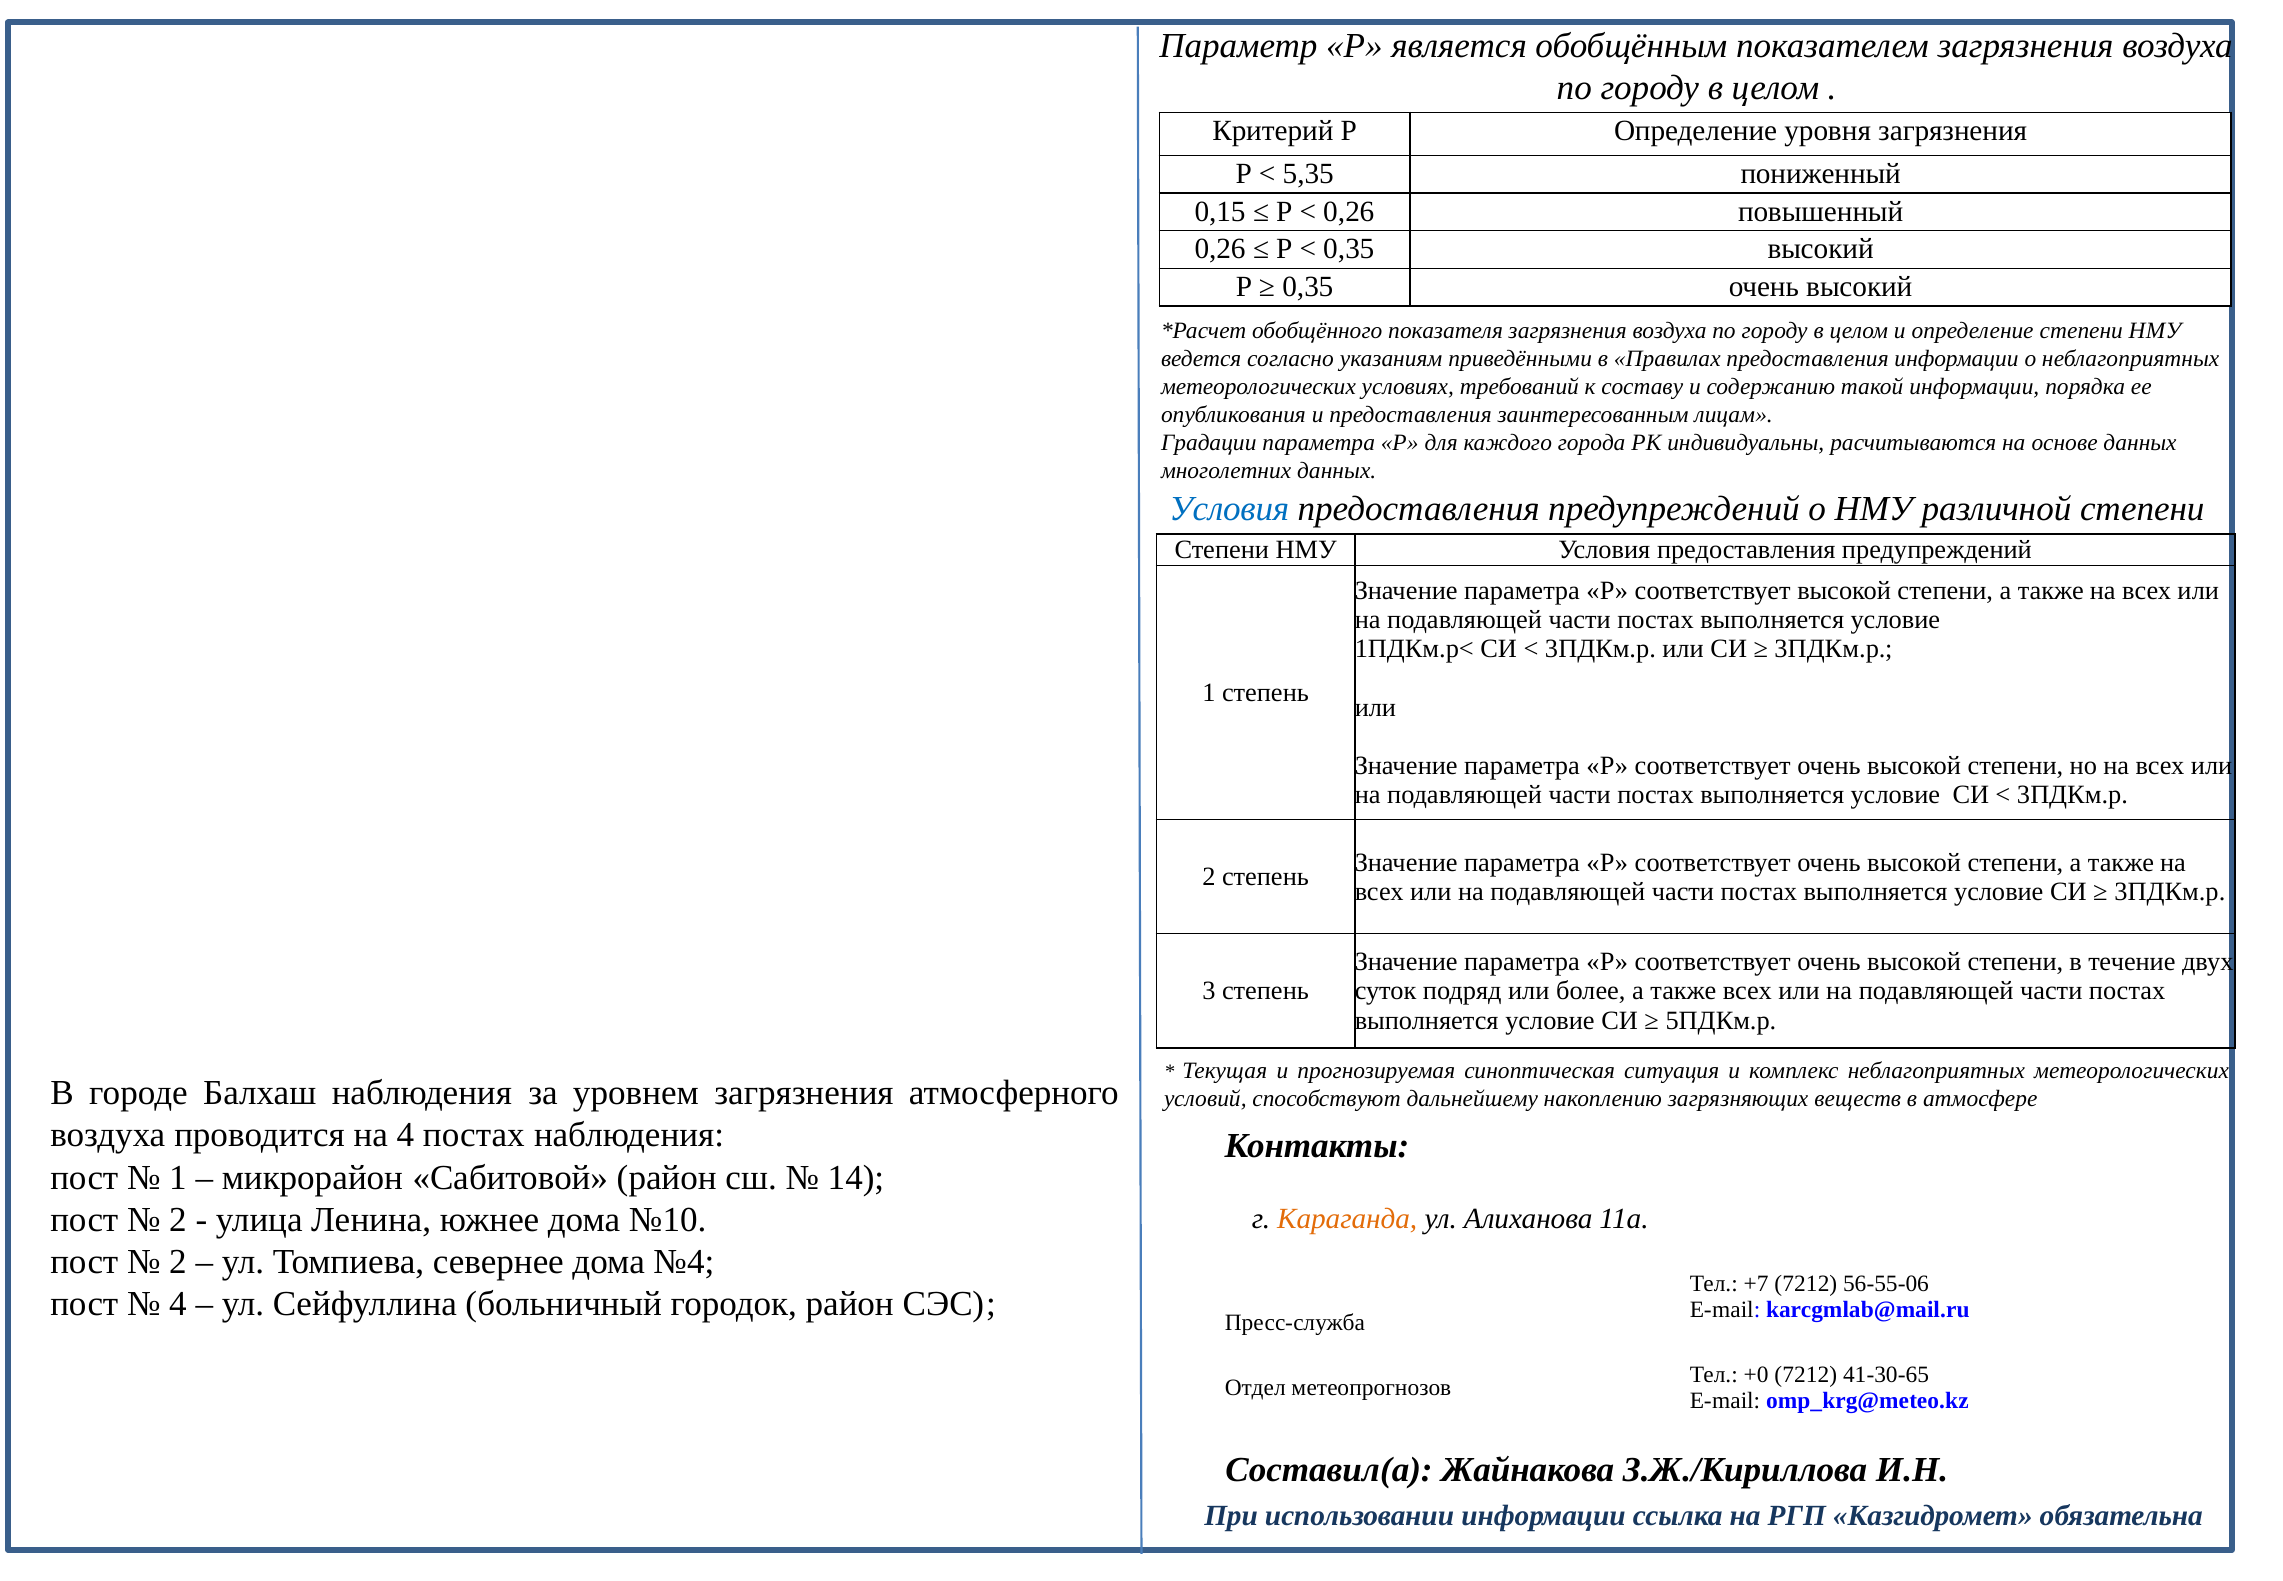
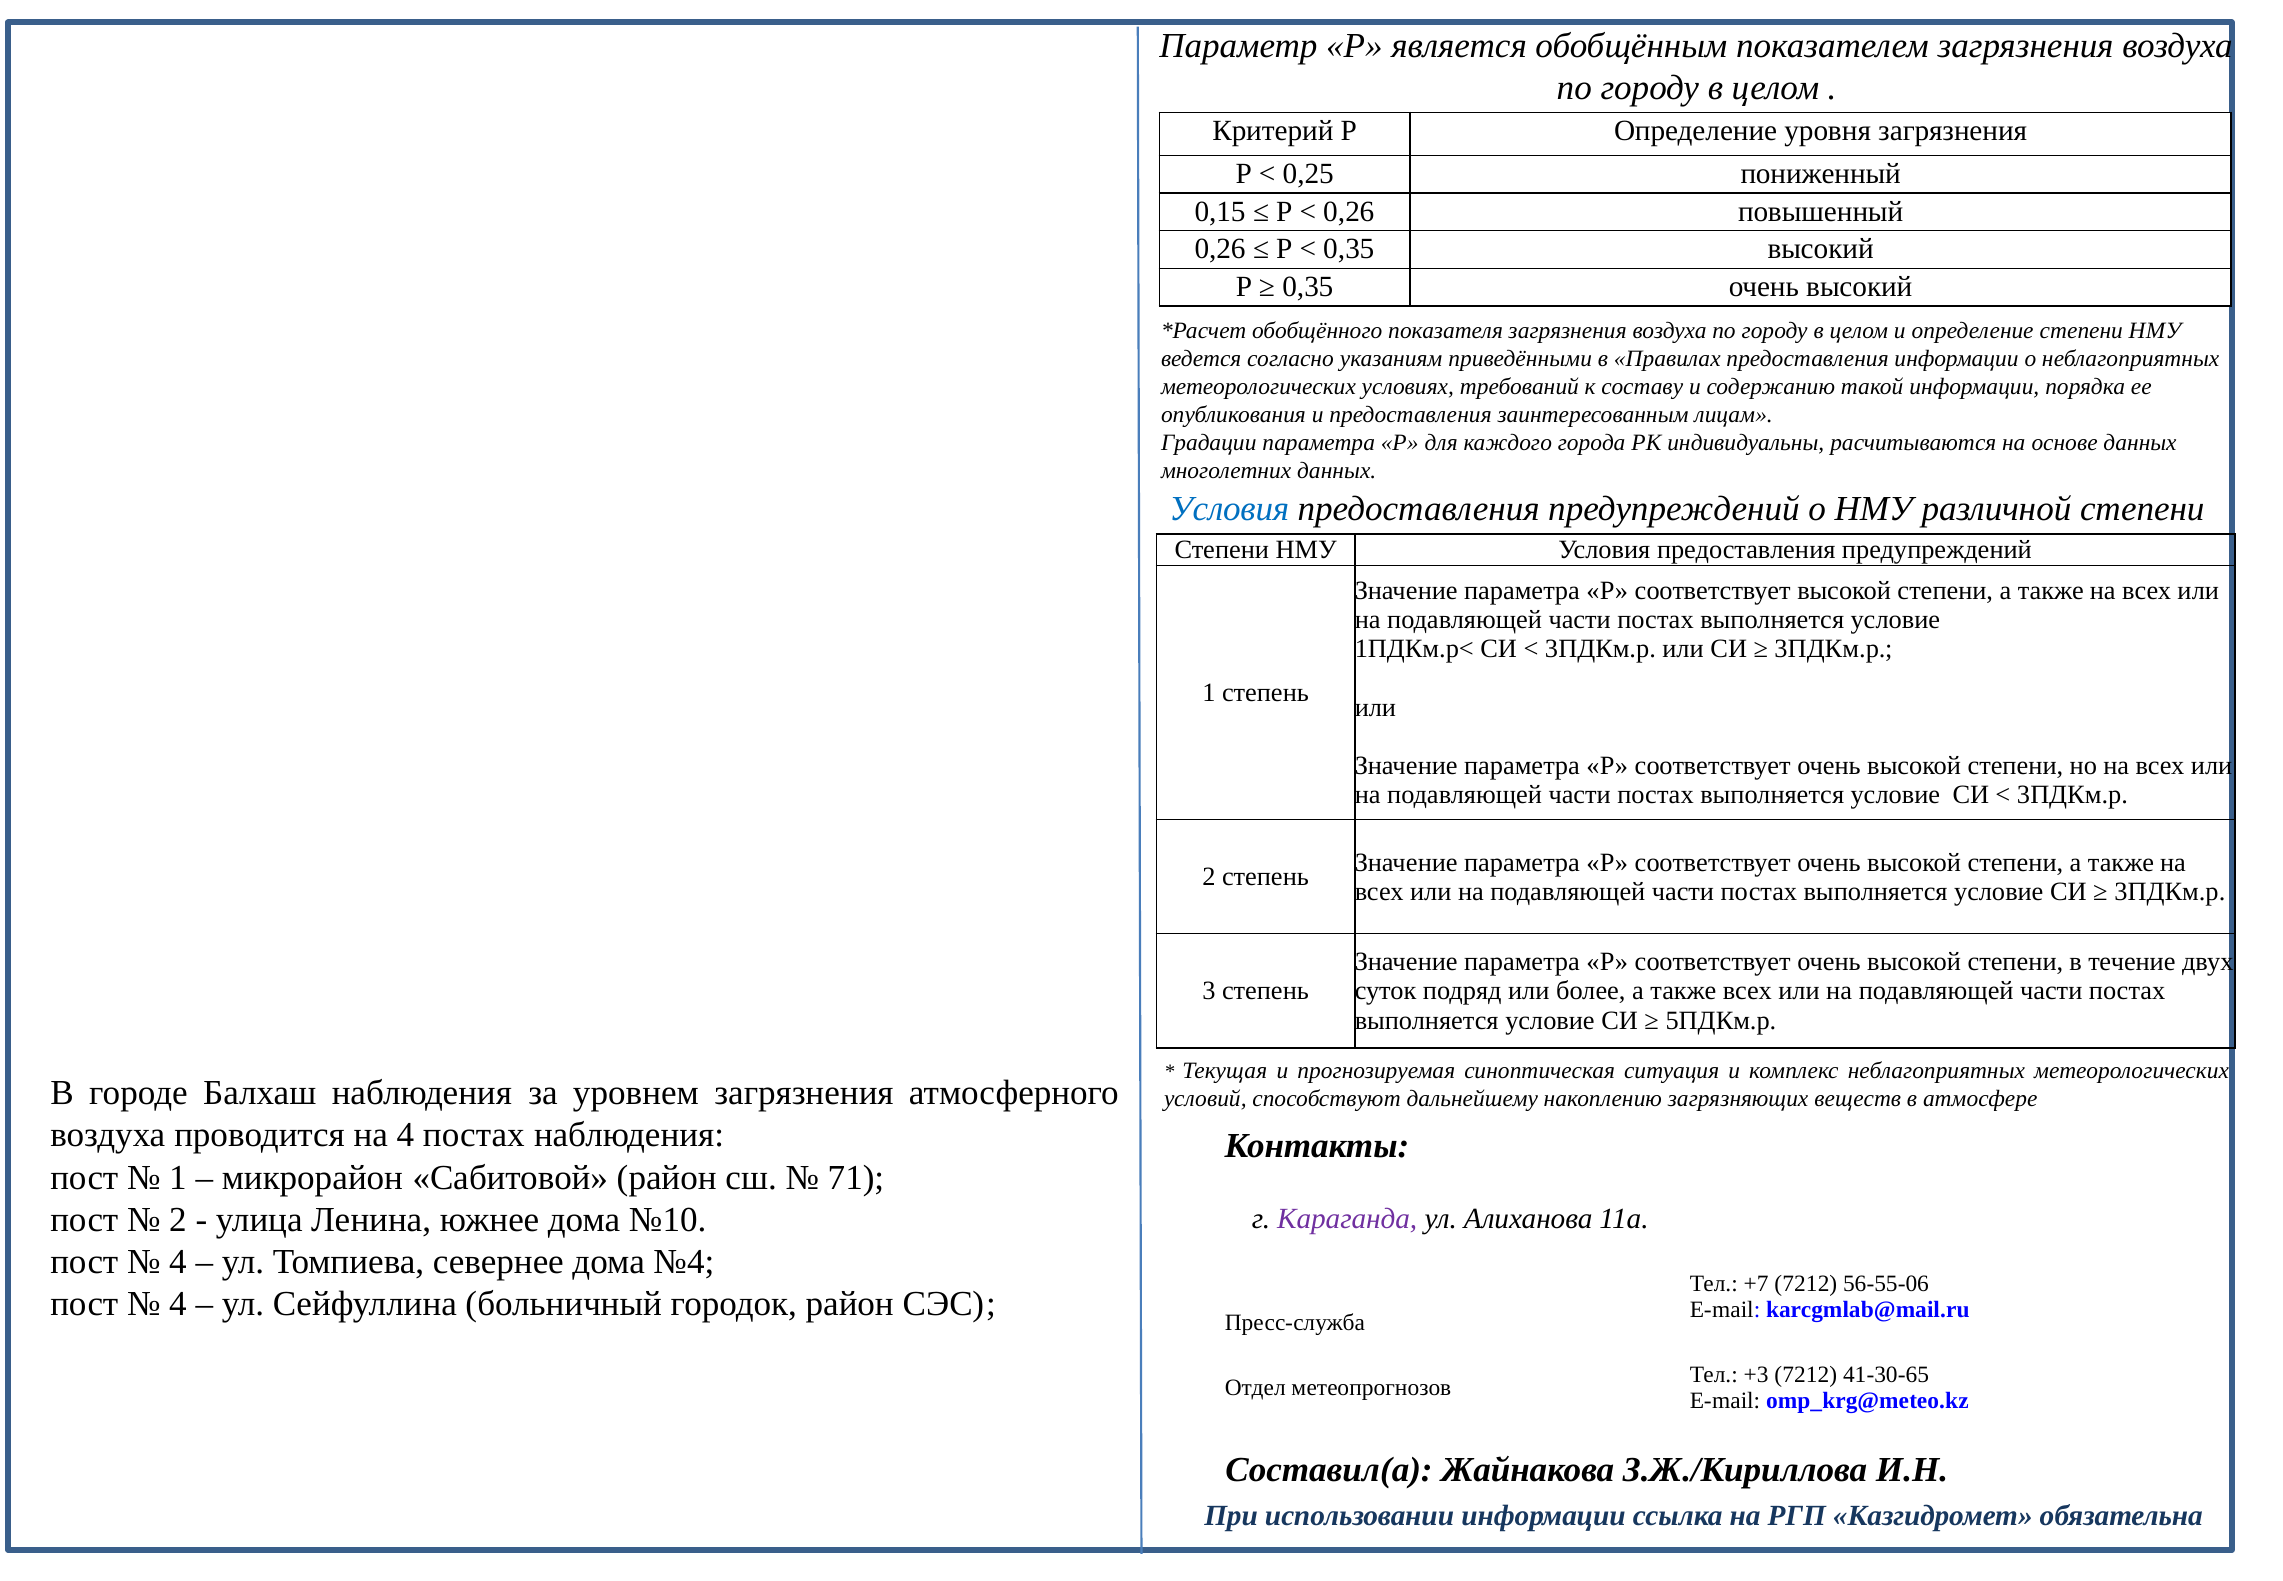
5,35: 5,35 -> 0,25
14: 14 -> 71
Караганда colour: orange -> purple
2 at (178, 1261): 2 -> 4
+0: +0 -> +3
